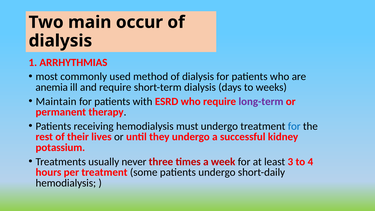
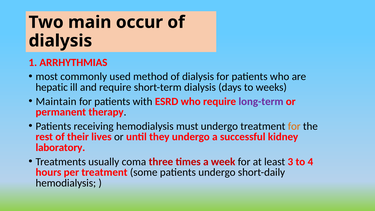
anemia: anemia -> hepatic
for at (294, 126) colour: blue -> orange
potassium: potassium -> laboratory
never: never -> coma
